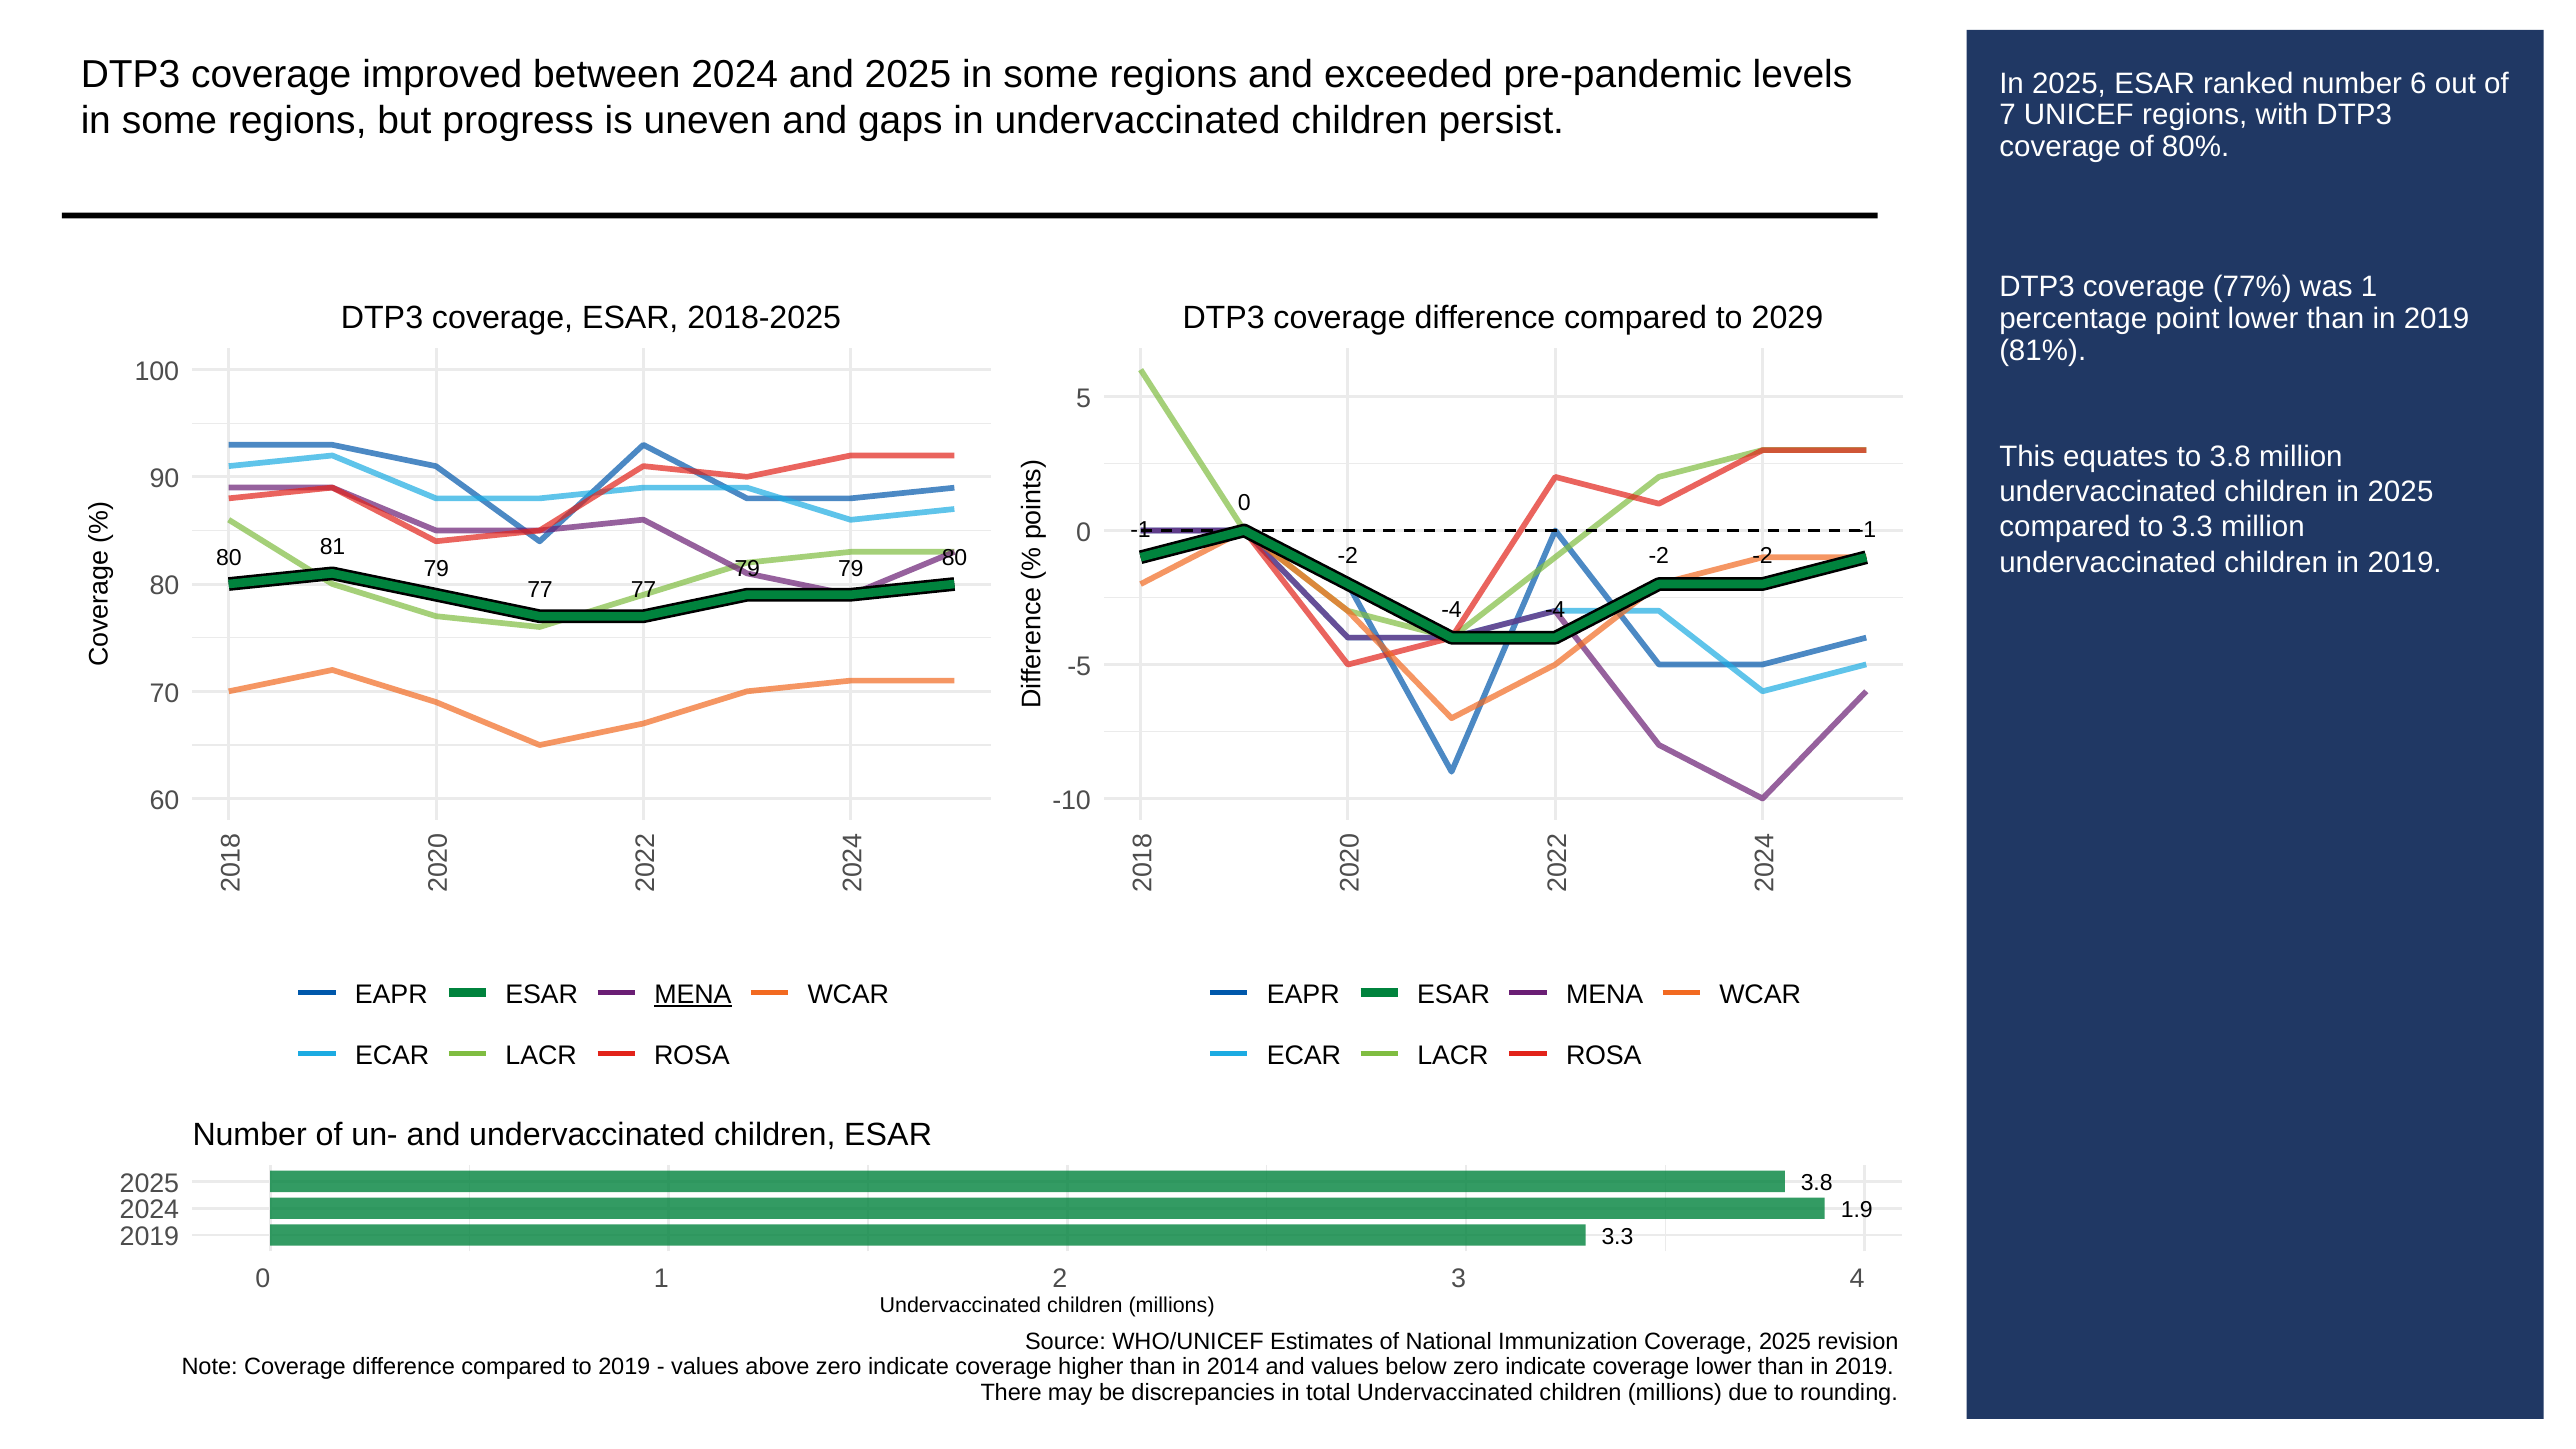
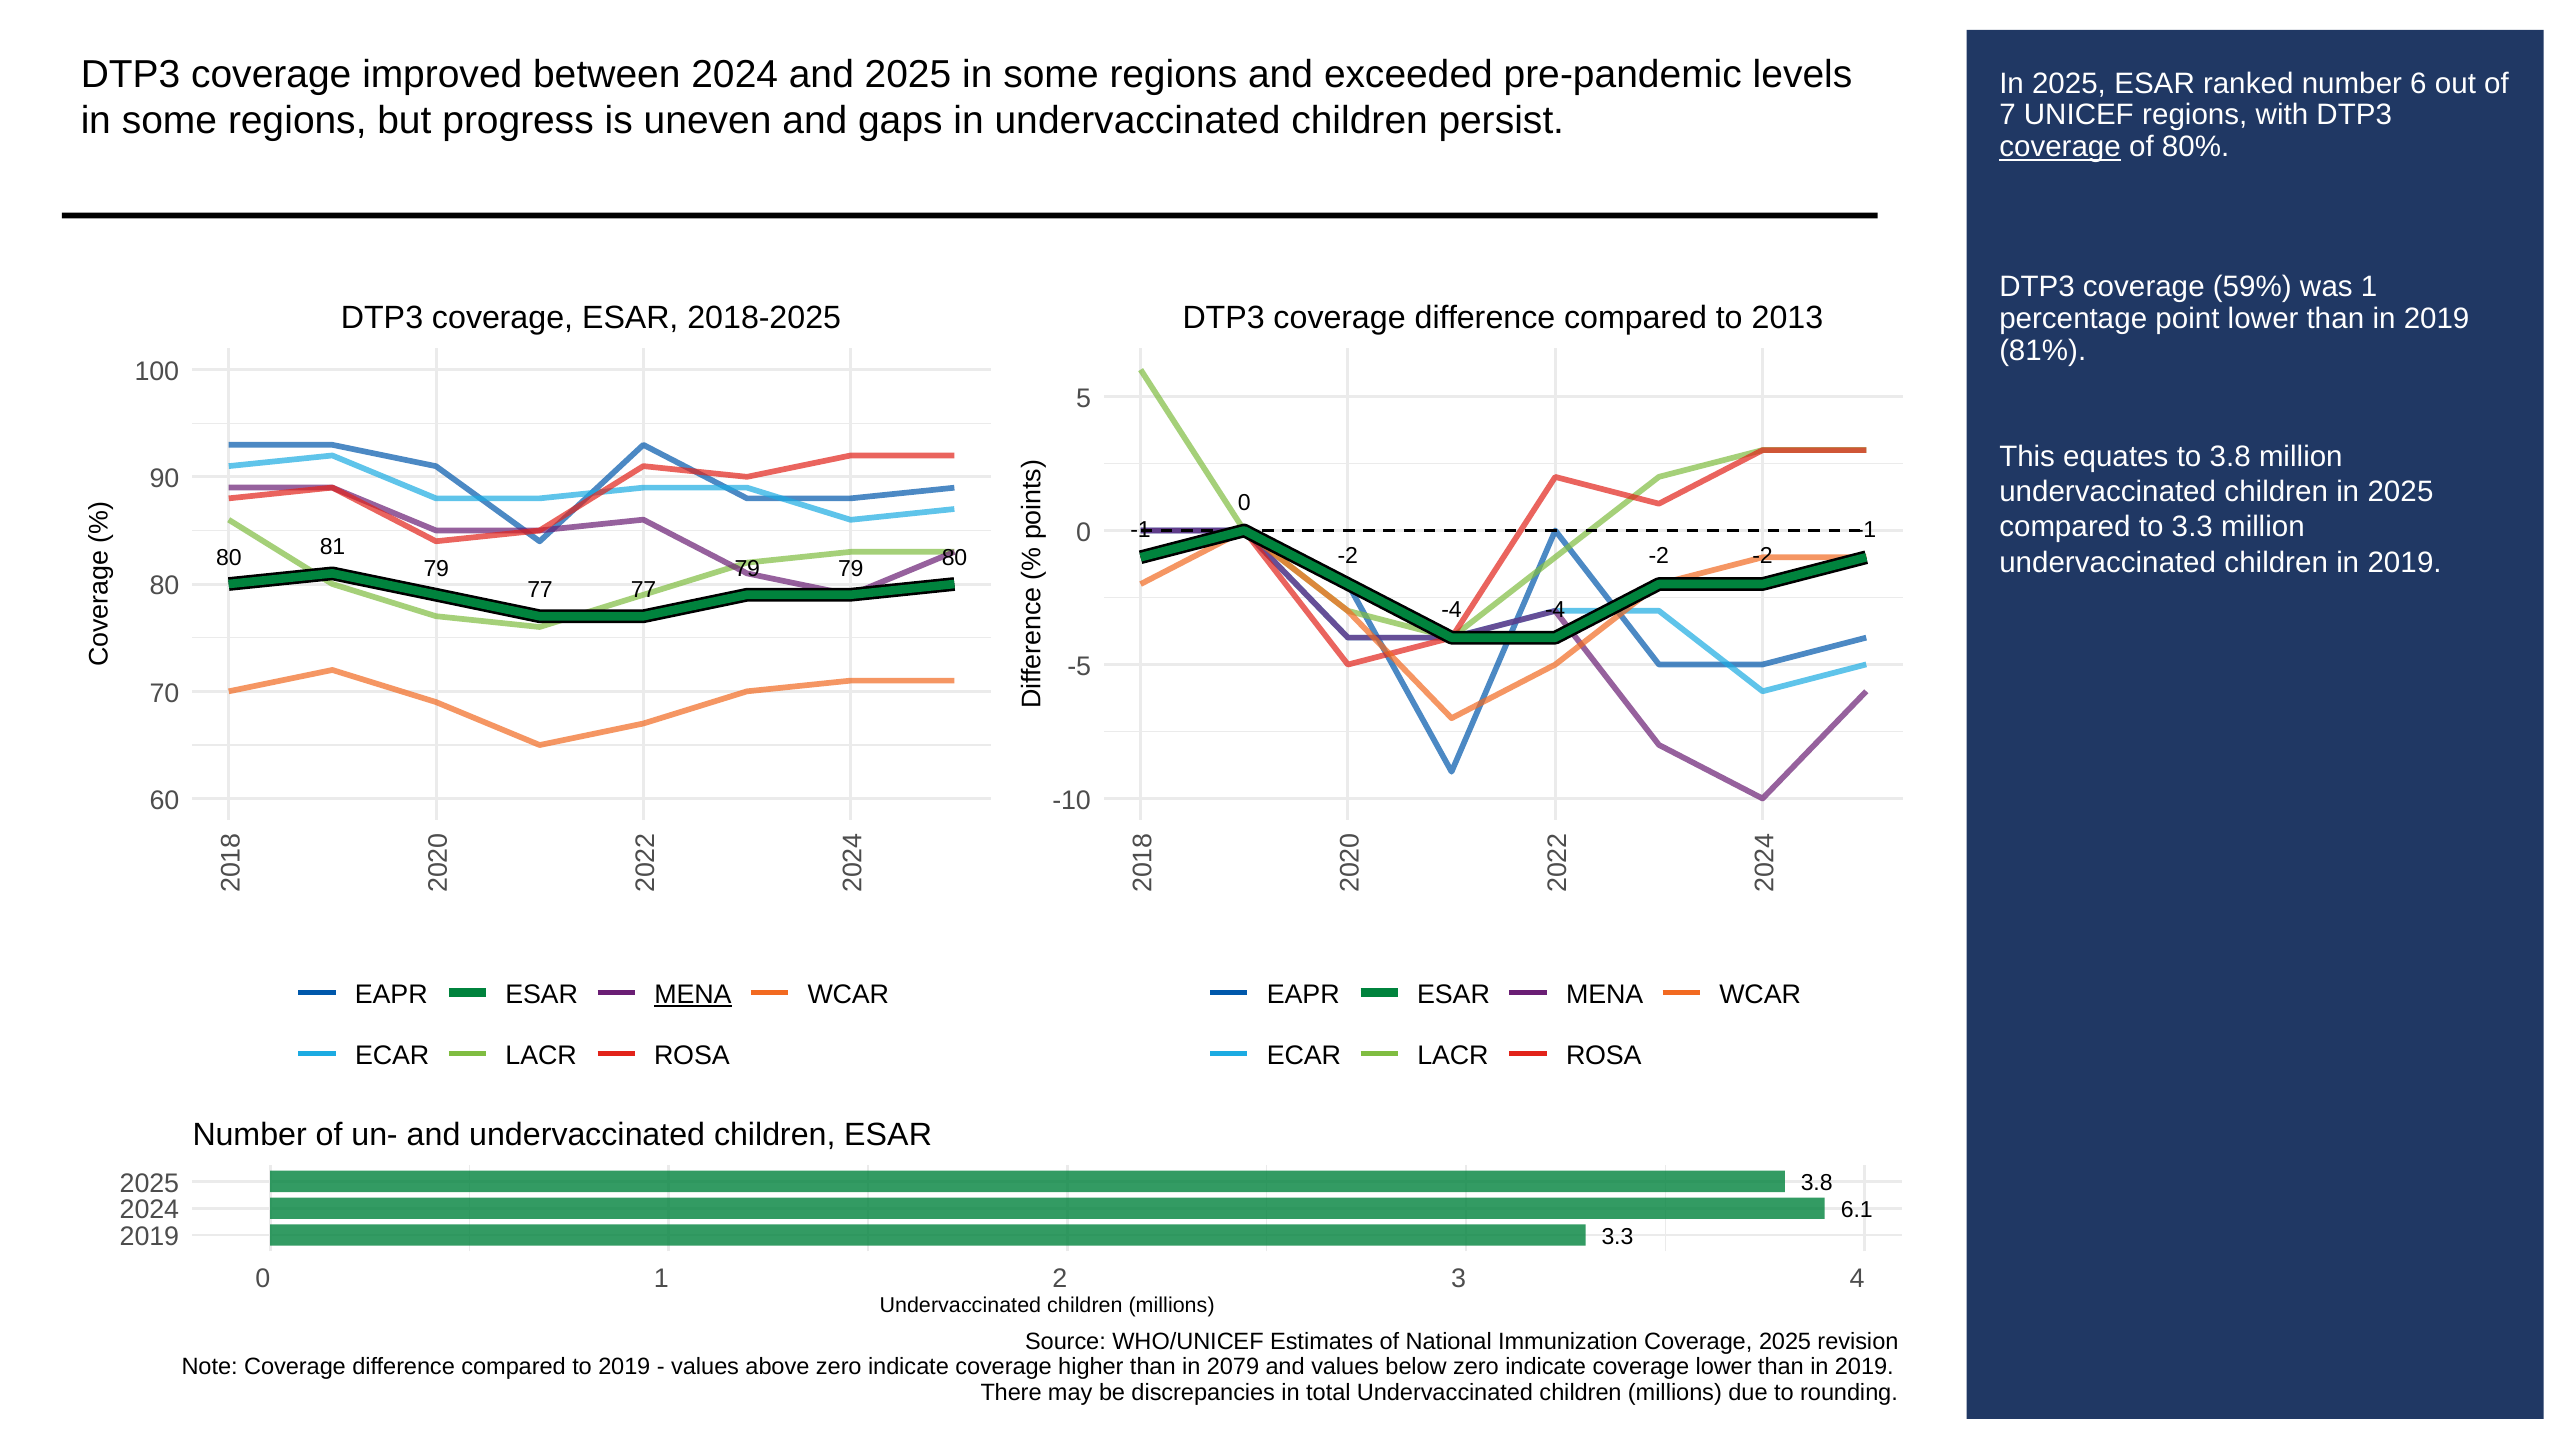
coverage at (2060, 147) underline: none -> present
77%: 77% -> 59%
2029: 2029 -> 2013
1.9: 1.9 -> 6.1
2014: 2014 -> 2079
